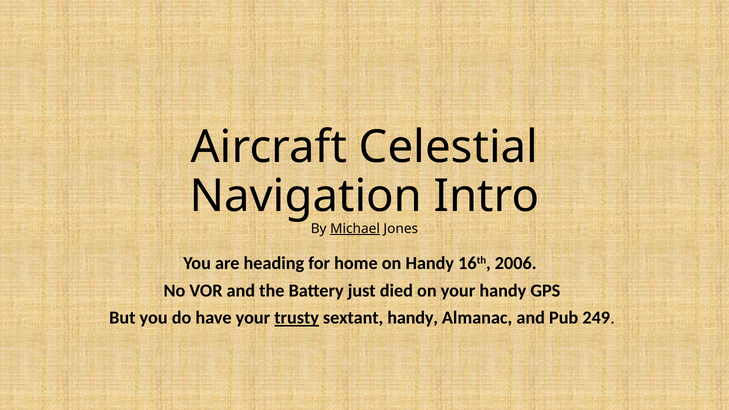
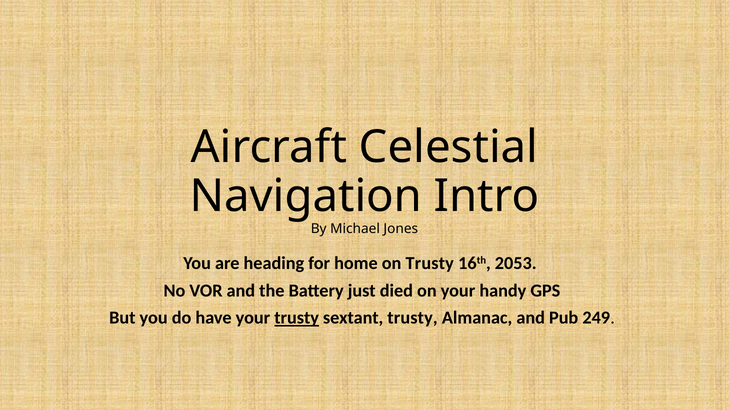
Michael underline: present -> none
on Handy: Handy -> Trusty
2006: 2006 -> 2053
sextant handy: handy -> trusty
